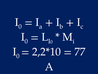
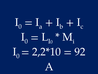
77: 77 -> 92
